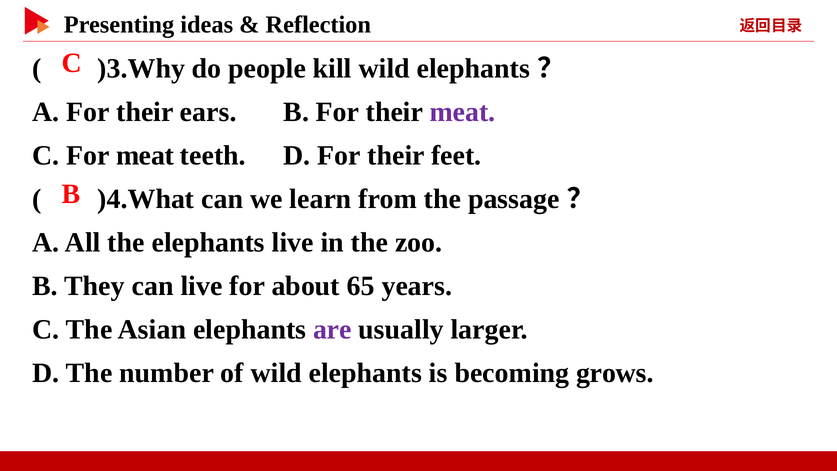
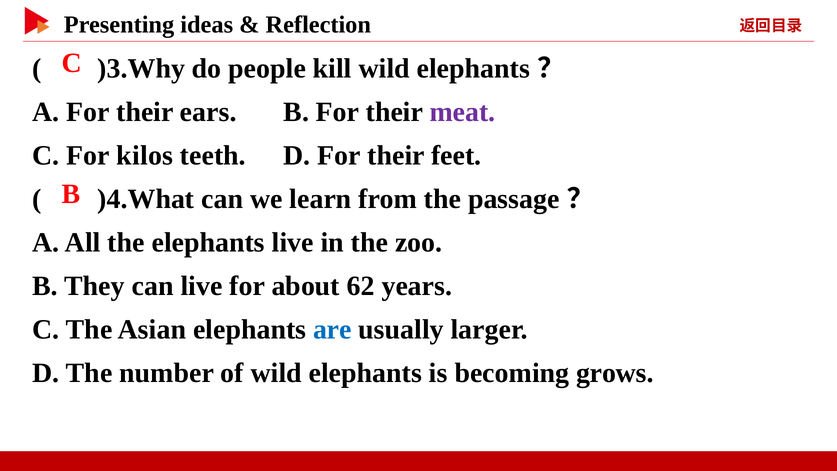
For meat: meat -> kilos
65: 65 -> 62
are colour: purple -> blue
